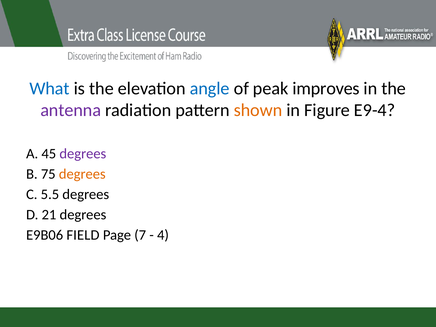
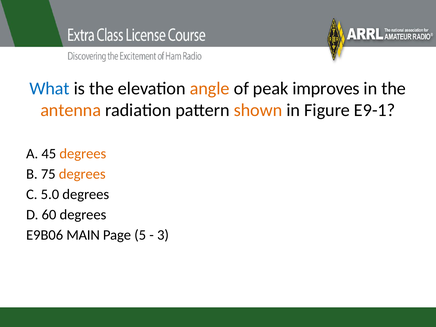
angle colour: blue -> orange
antenna colour: purple -> orange
E9-4: E9-4 -> E9-1
degrees at (83, 154) colour: purple -> orange
5.5: 5.5 -> 5.0
21: 21 -> 60
FIELD: FIELD -> MAIN
7: 7 -> 5
4: 4 -> 3
